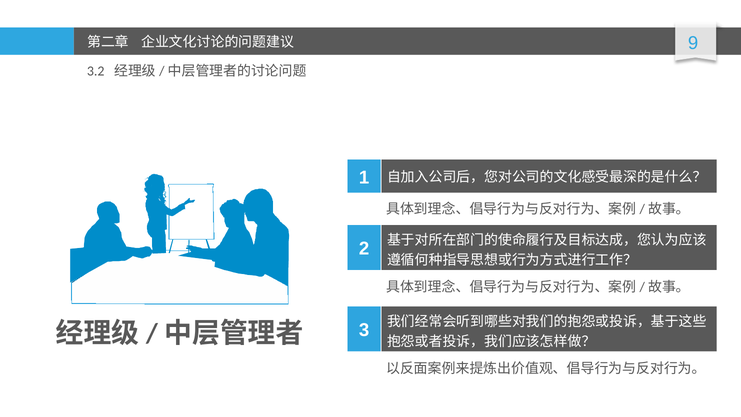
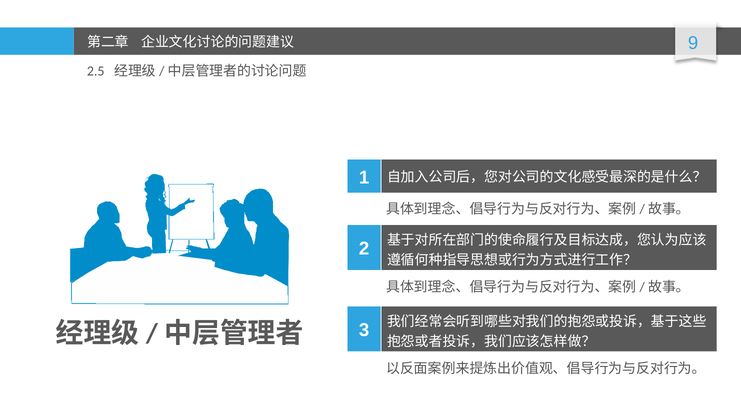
3.2: 3.2 -> 2.5
